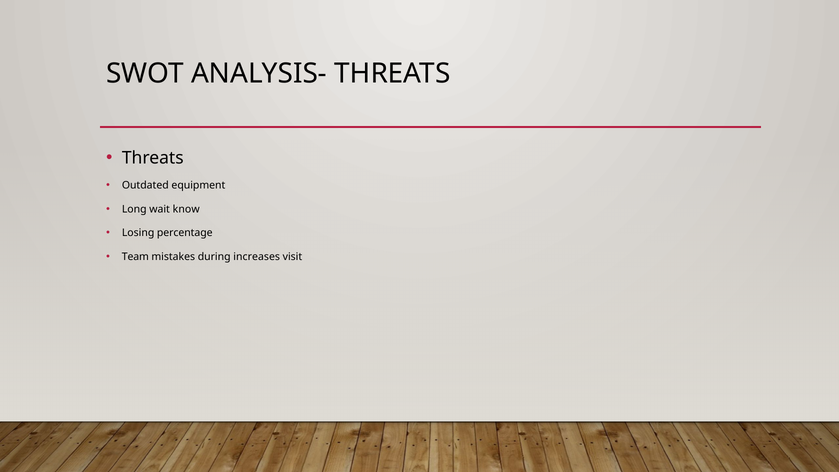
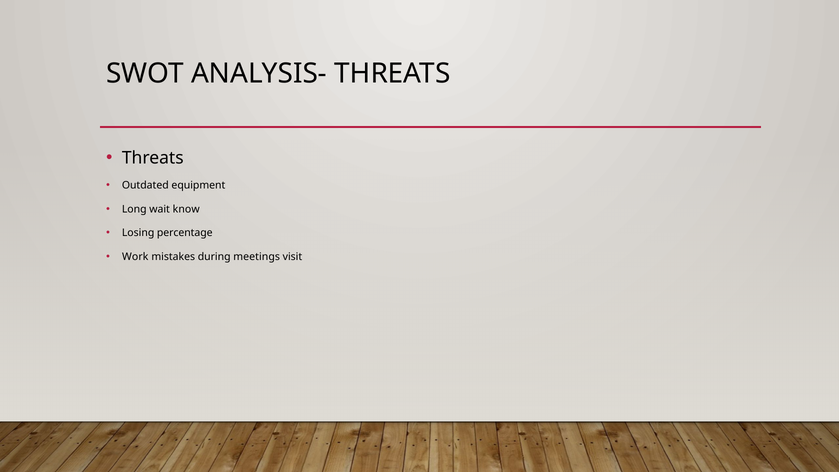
Team: Team -> Work
increases: increases -> meetings
